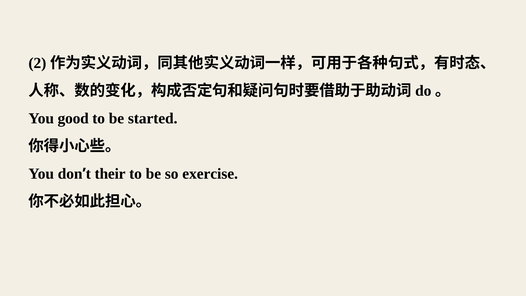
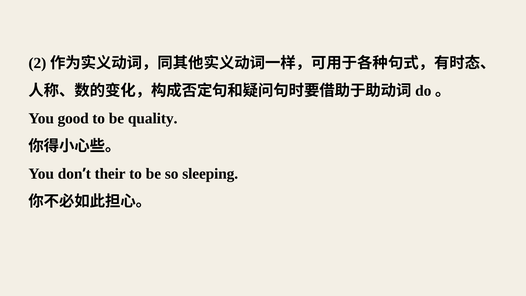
started: started -> quality
exercise: exercise -> sleeping
